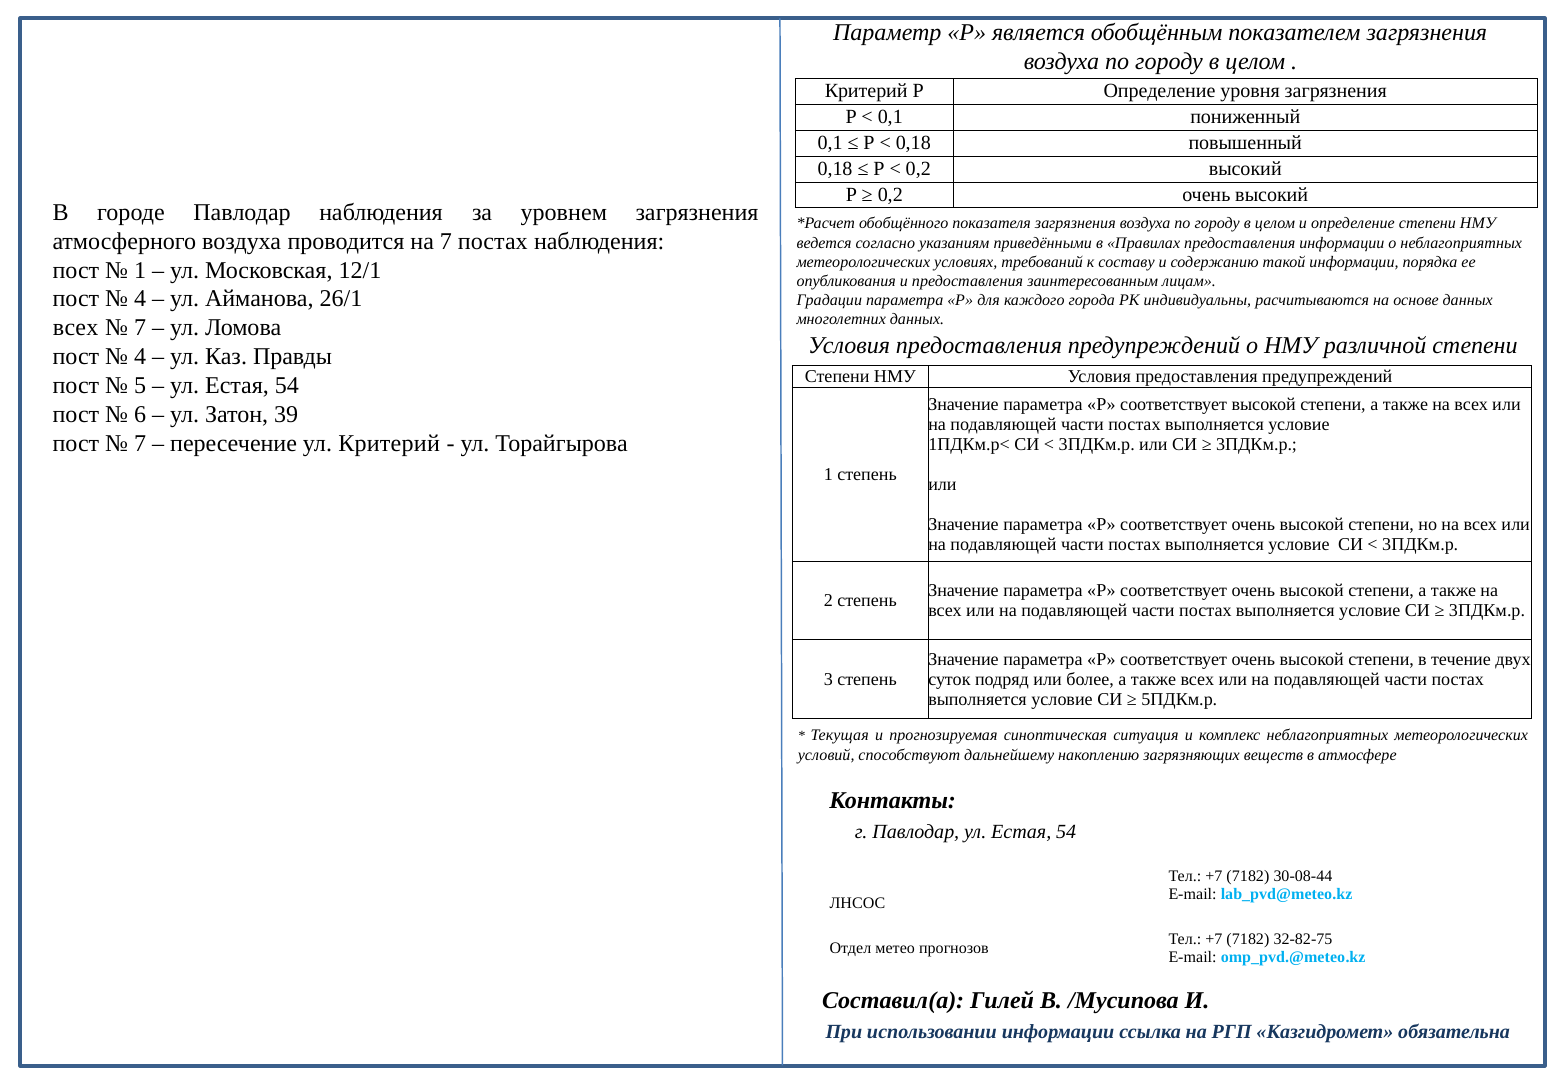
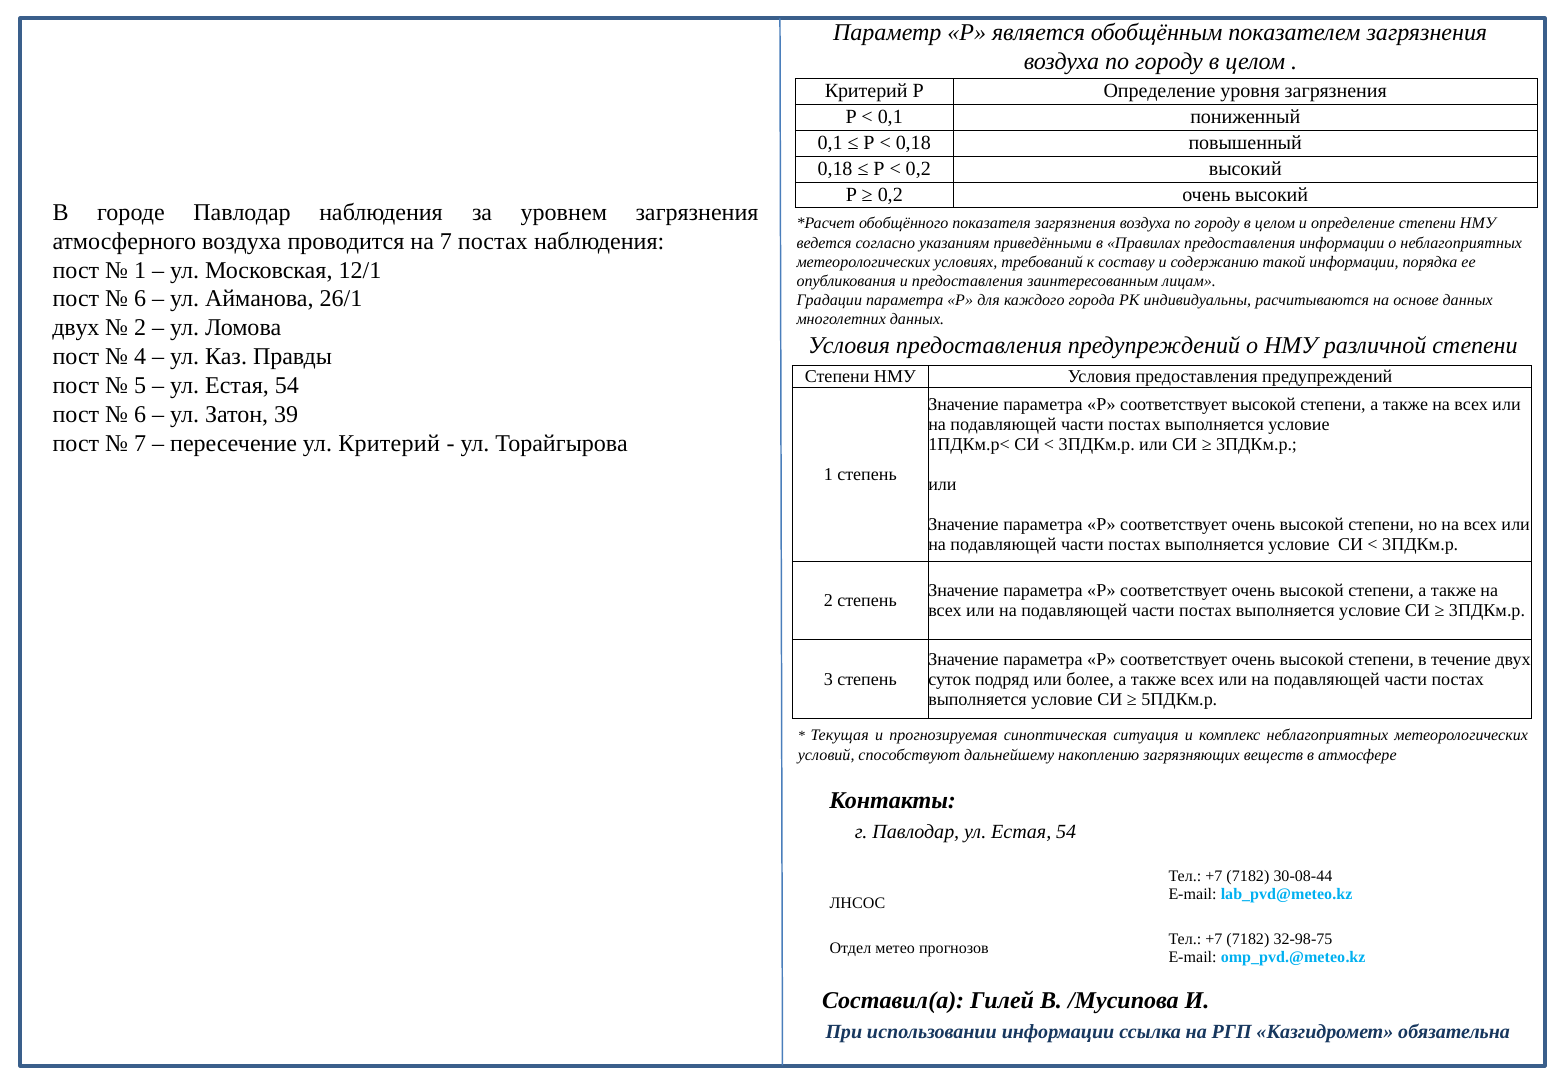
4 at (140, 299): 4 -> 6
всех at (76, 328): всех -> двух
7 at (140, 328): 7 -> 2
32-82-75: 32-82-75 -> 32-98-75
